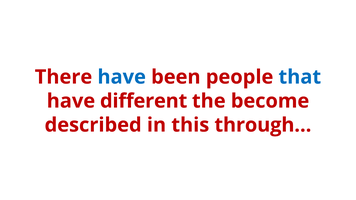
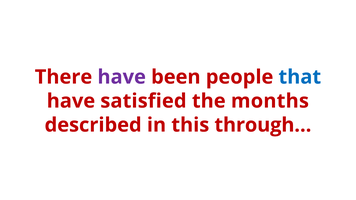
have at (122, 77) colour: blue -> purple
different: different -> satisfied
become: become -> months
